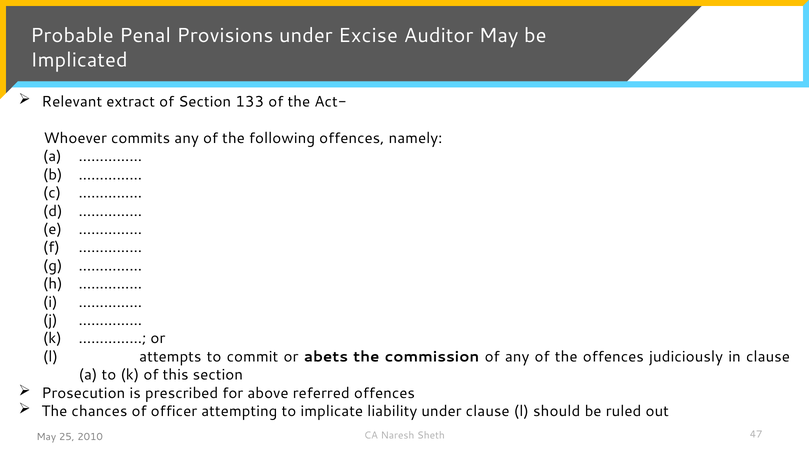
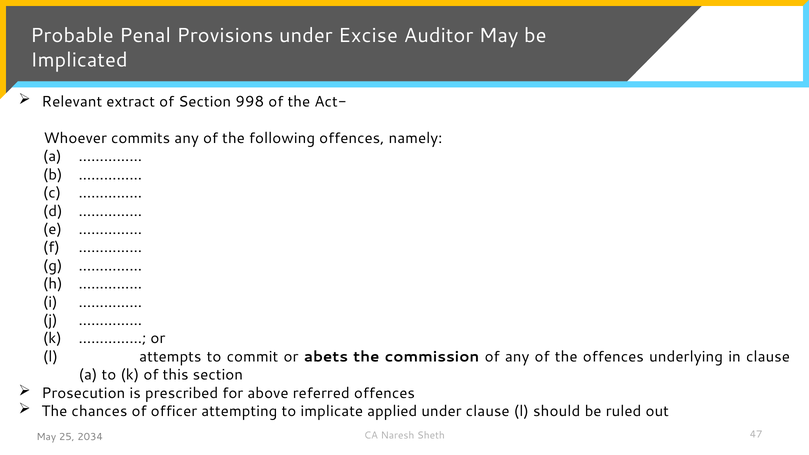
133: 133 -> 998
judiciously: judiciously -> underlying
liability: liability -> applied
2010: 2010 -> 2034
